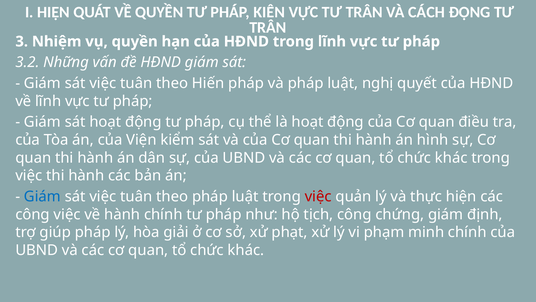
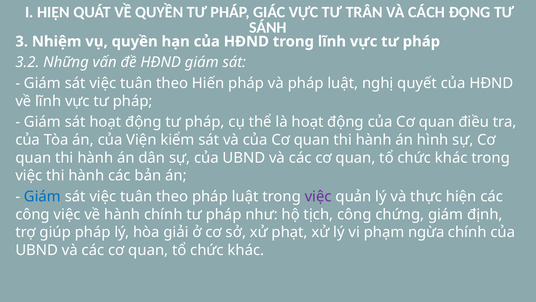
KIÊN: KIÊN -> GIÁC
TRÂN at (268, 27): TRÂN -> SÁNH
việc at (318, 196) colour: red -> purple
minh: minh -> ngừa
